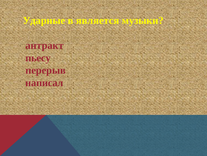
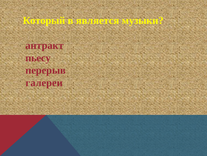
Ударные: Ударные -> Который
написал: написал -> галереи
